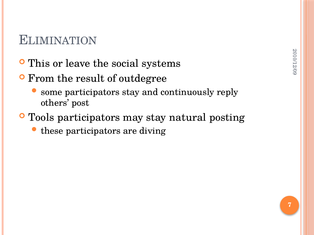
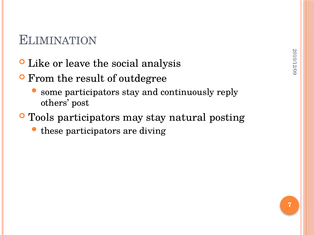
This: This -> Like
systems: systems -> analysis
